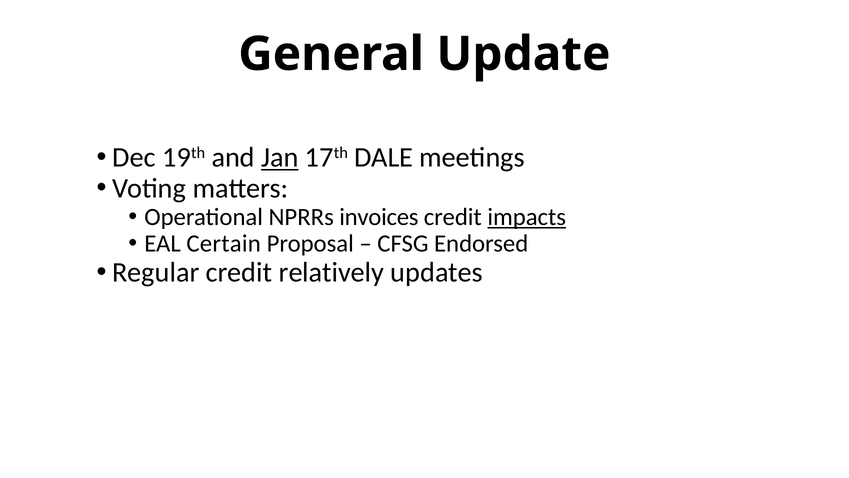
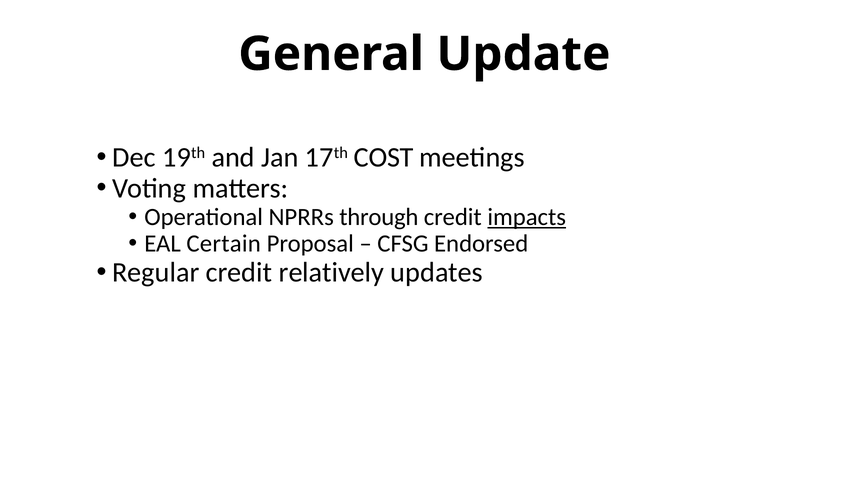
Jan underline: present -> none
DALE: DALE -> COST
invoices: invoices -> through
